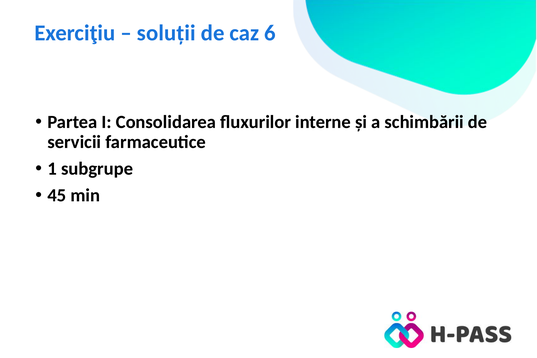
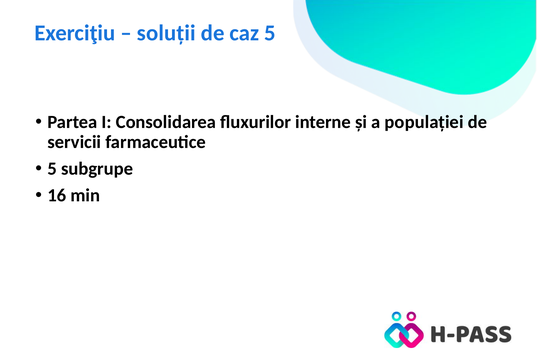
caz 6: 6 -> 5
schimbării: schimbării -> populației
1 at (52, 169): 1 -> 5
45: 45 -> 16
